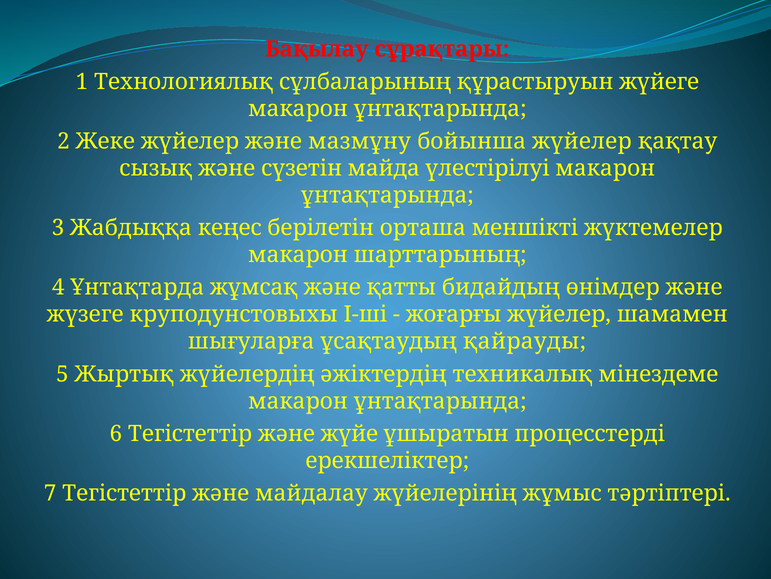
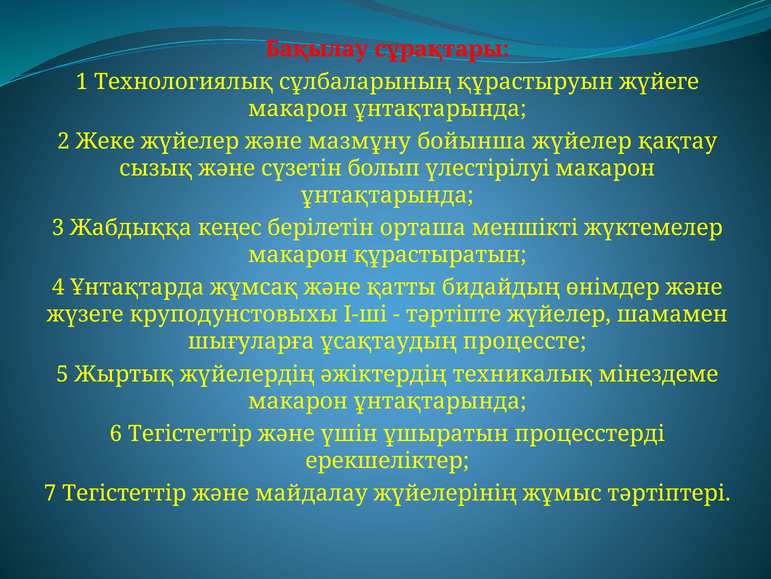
майда: майда -> болып
шарттарының: шарттарының -> құрастыратын
жоғарғы: жоғарғы -> тәртiпте
қайрауды: қайрауды -> процессте
жүйе: жүйе -> үшiн
